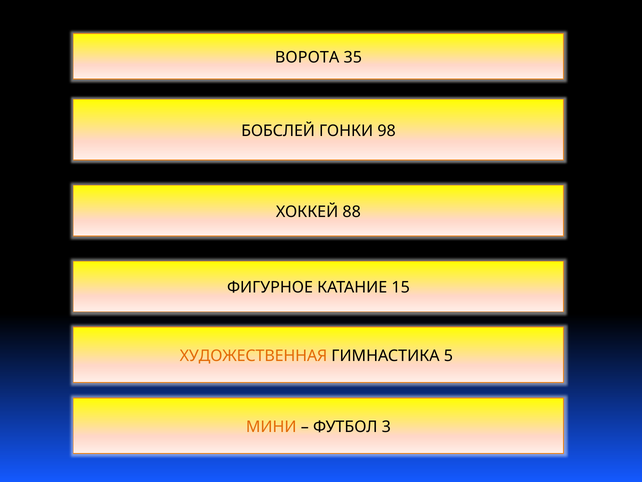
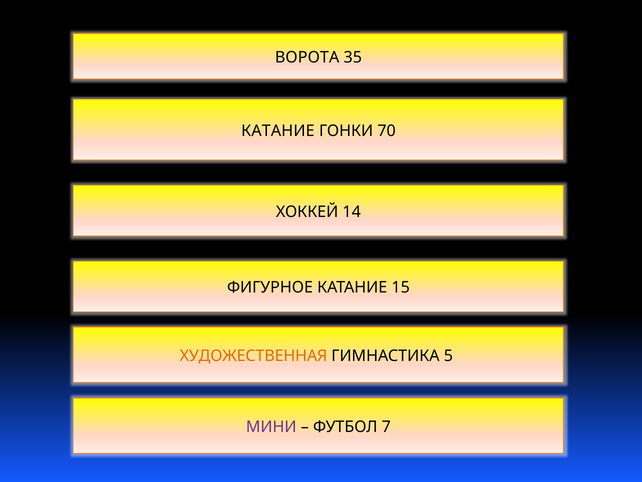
БОБСЛЕЙ at (278, 131): БОБСЛЕЙ -> КАТАНИЕ
98: 98 -> 70
88: 88 -> 14
МИНИ colour: orange -> purple
3: 3 -> 7
